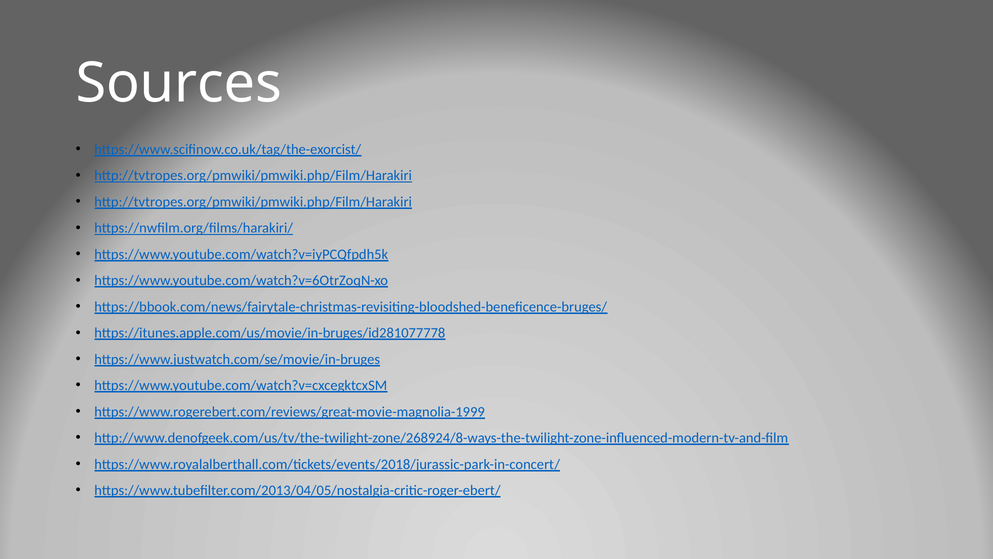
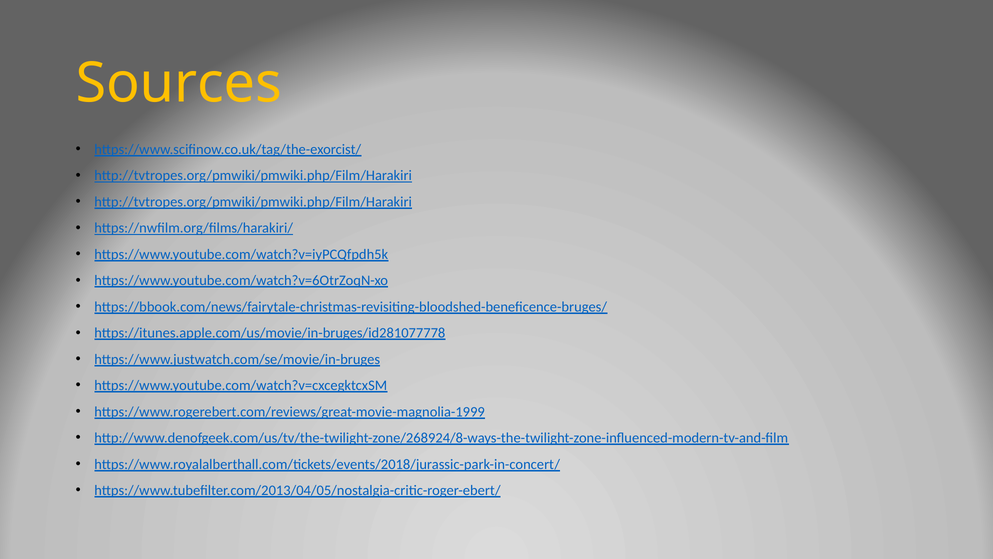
Sources colour: white -> yellow
